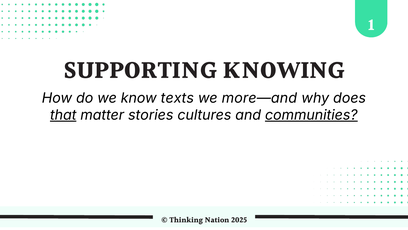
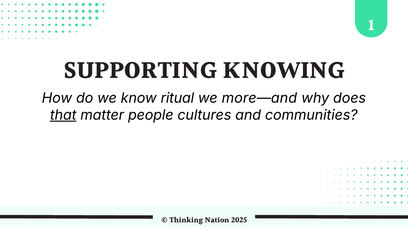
texts: texts -> ritual
stories: stories -> people
communities underline: present -> none
